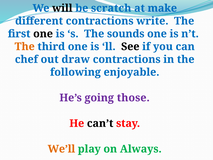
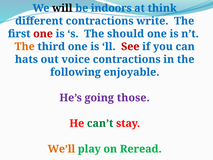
scratch: scratch -> indoors
make: make -> think
one at (43, 34) colour: black -> red
sounds: sounds -> should
See colour: black -> red
chef: chef -> hats
draw: draw -> voice
can’t colour: black -> green
Always: Always -> Reread
